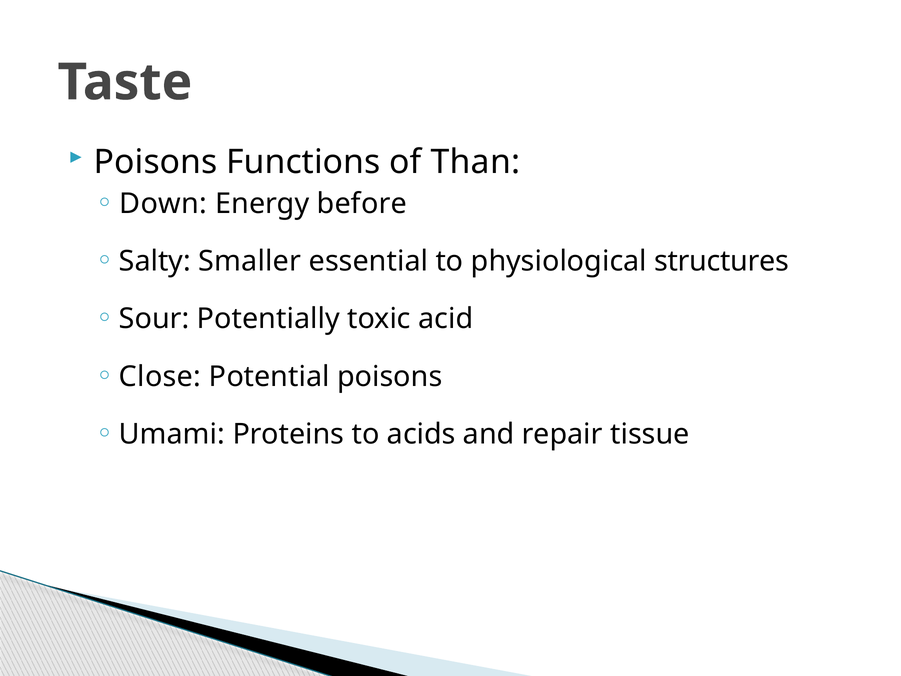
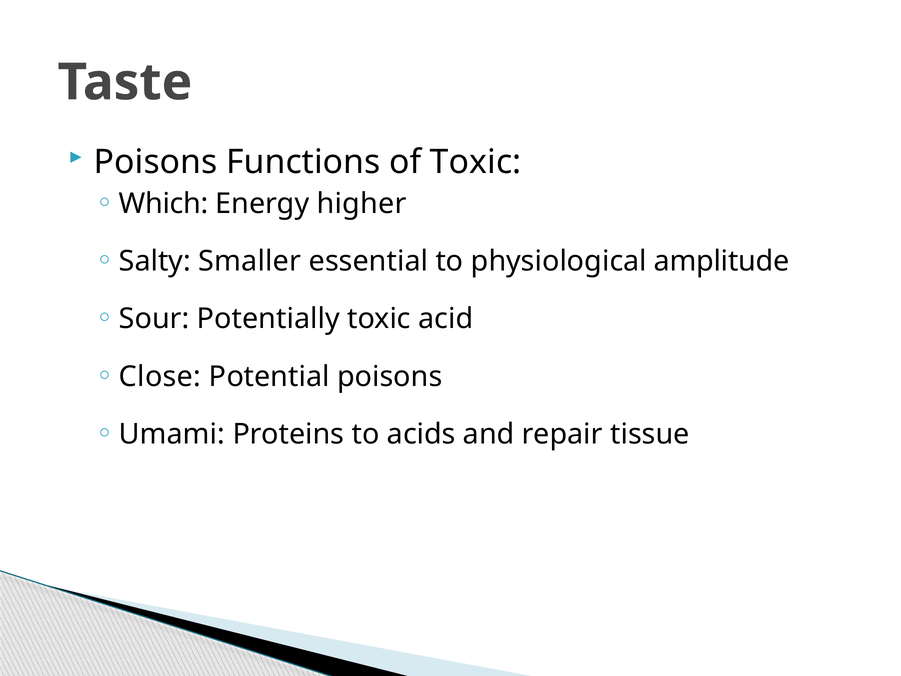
of Than: Than -> Toxic
Down: Down -> Which
before: before -> higher
structures: structures -> amplitude
